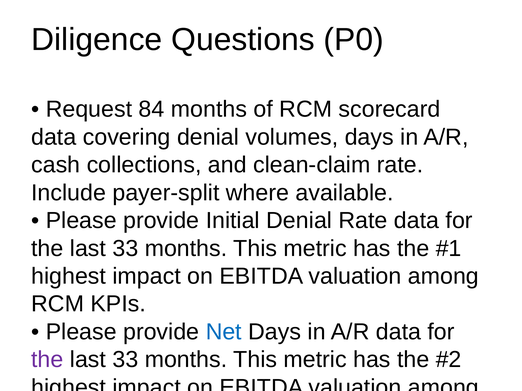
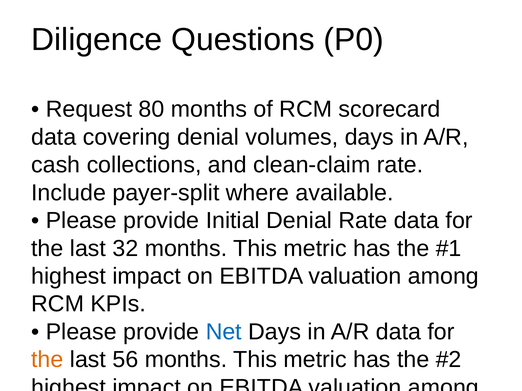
84: 84 -> 80
33 at (125, 249): 33 -> 32
the at (47, 360) colour: purple -> orange
33 at (125, 360): 33 -> 56
